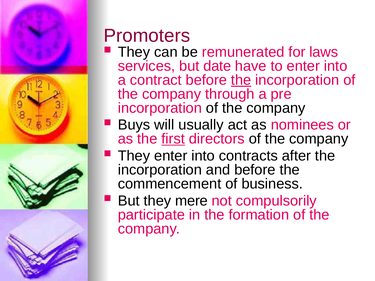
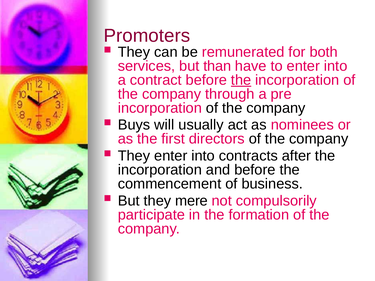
laws: laws -> both
date: date -> than
first underline: present -> none
